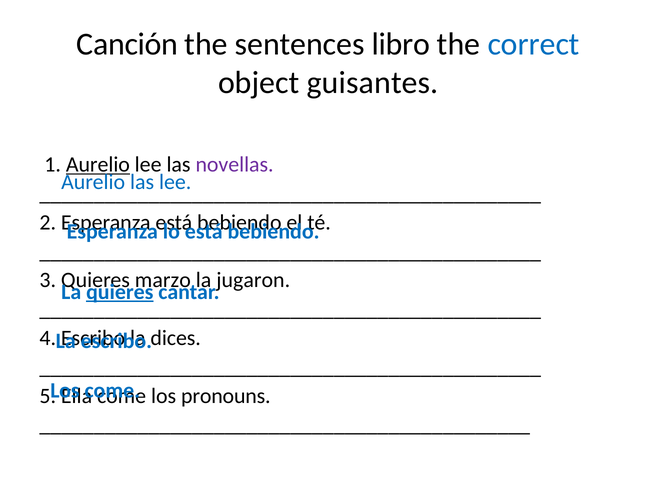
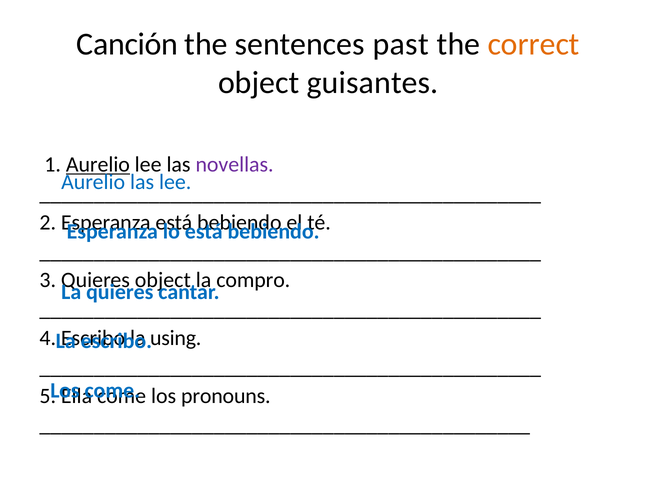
libro: libro -> past
correct colour: blue -> orange
marzo at (163, 280): marzo -> object
jugaron: jugaron -> compro
quieres at (120, 292) underline: present -> none
dices: dices -> using
